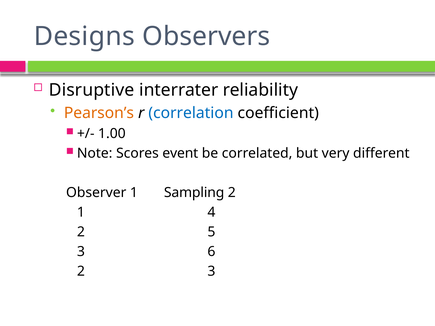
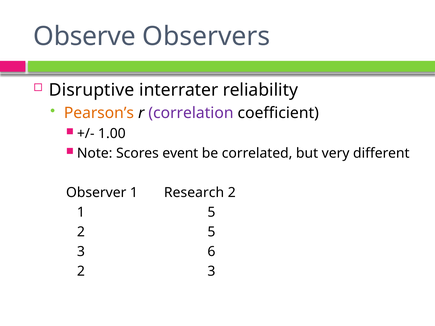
Designs: Designs -> Observe
correlation colour: blue -> purple
Sampling: Sampling -> Research
1 4: 4 -> 5
